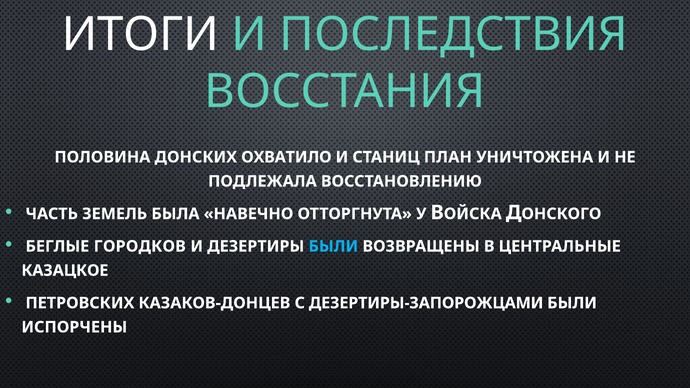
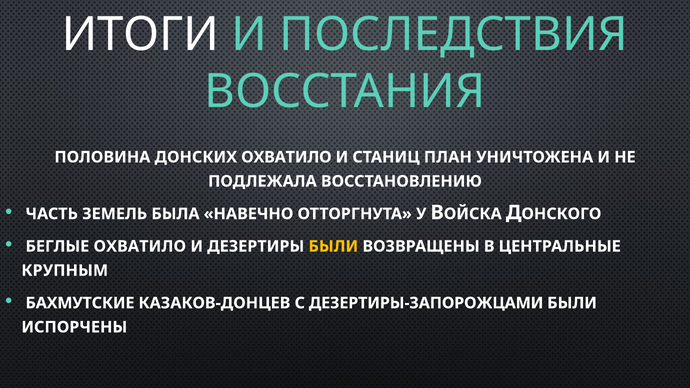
БЕГЛЫЕ ГОРОДКОВ: ГОРОДКОВ -> ОХВАТИЛО
БЫЛИ at (333, 246) colour: light blue -> yellow
КАЗАЦКОЕ: КАЗАЦКОЕ -> КРУПНЫМ
ПЕТРОВСКИХ: ПЕТРОВСКИХ -> БАХМУТСКИЕ
